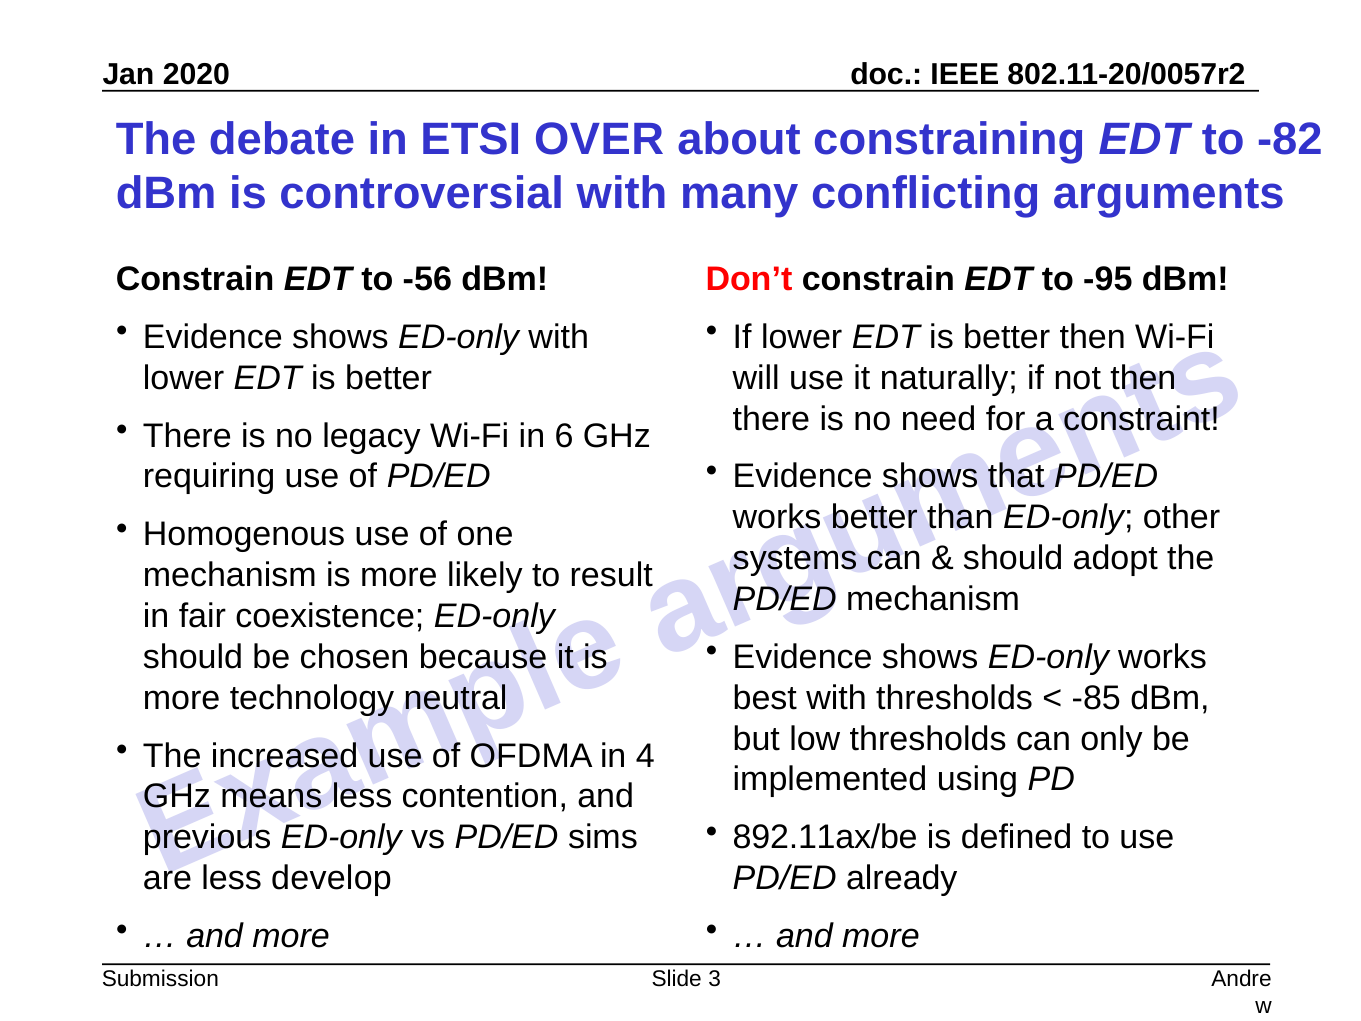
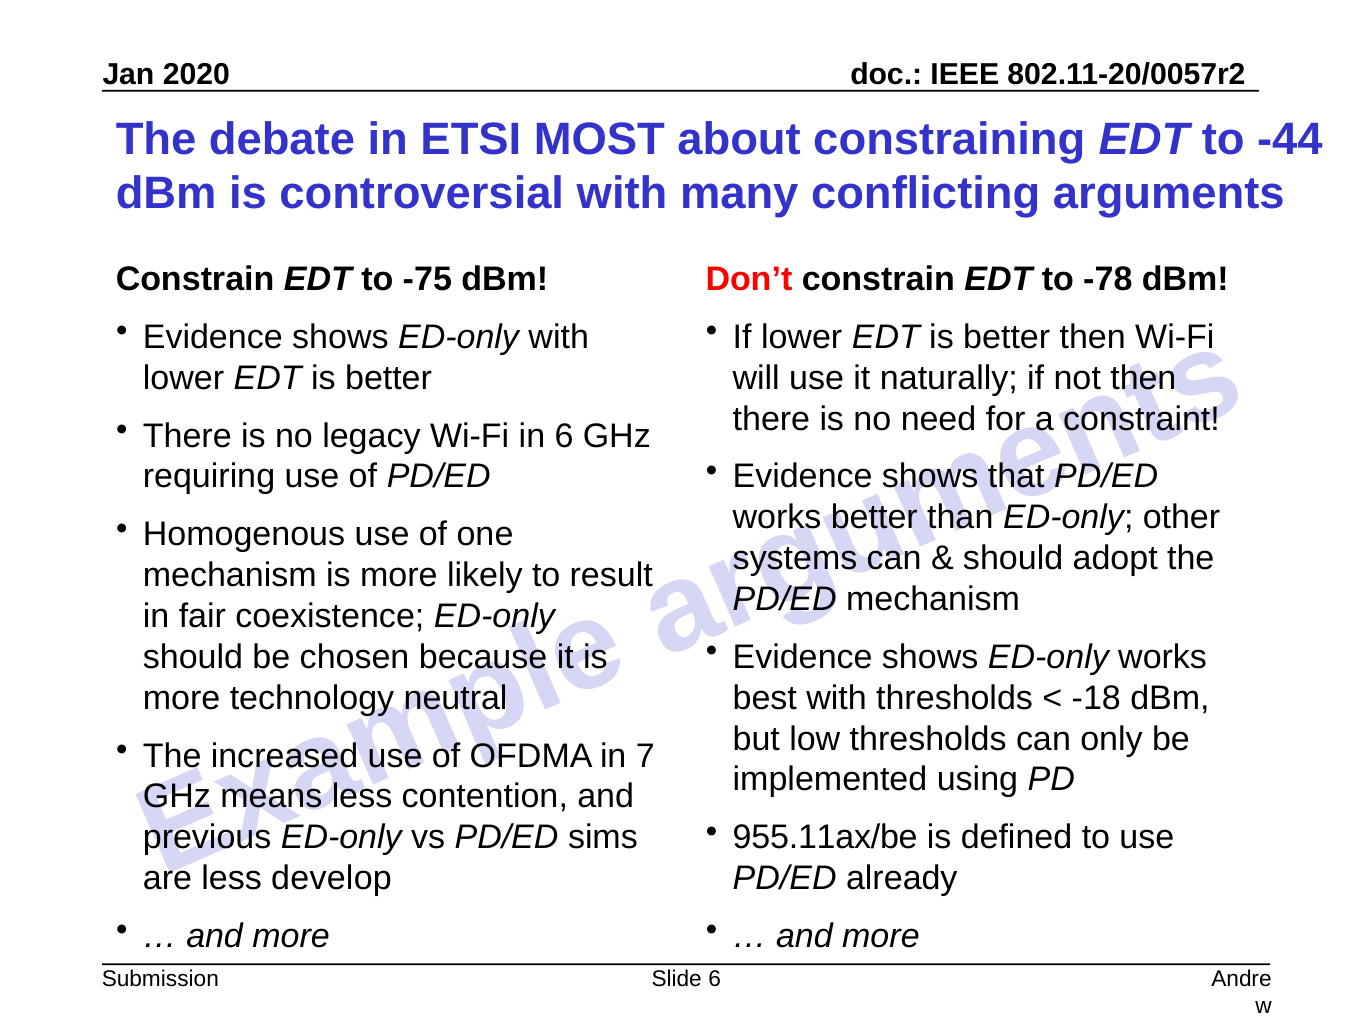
OVER: OVER -> MOST
-82: -82 -> -44
-56: -56 -> -75
-95: -95 -> -78
-85: -85 -> -18
4: 4 -> 7
892.11ax/be: 892.11ax/be -> 955.11ax/be
Slide 3: 3 -> 6
